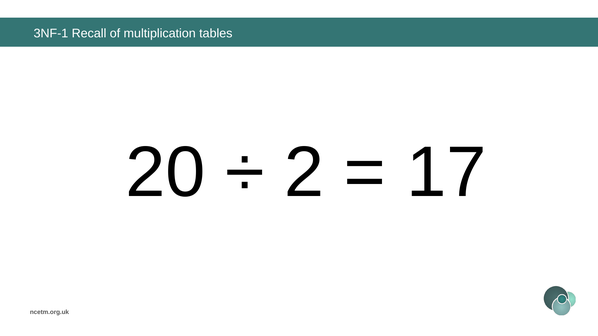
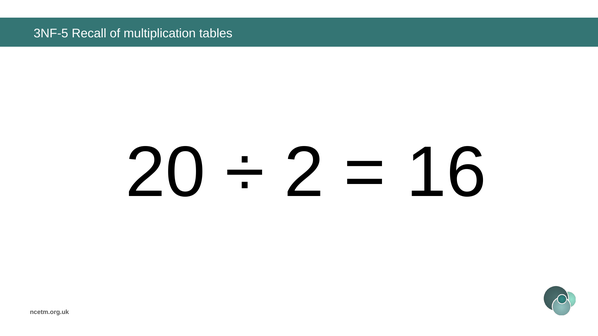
3NF-1: 3NF-1 -> 3NF-5
17: 17 -> 16
